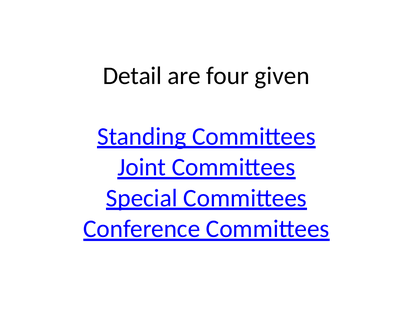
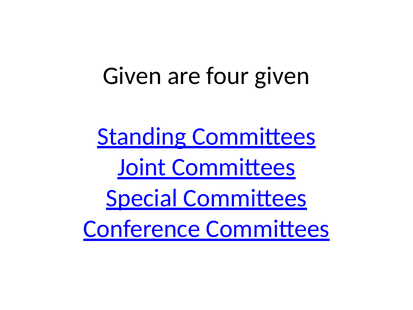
Detail at (132, 76): Detail -> Given
